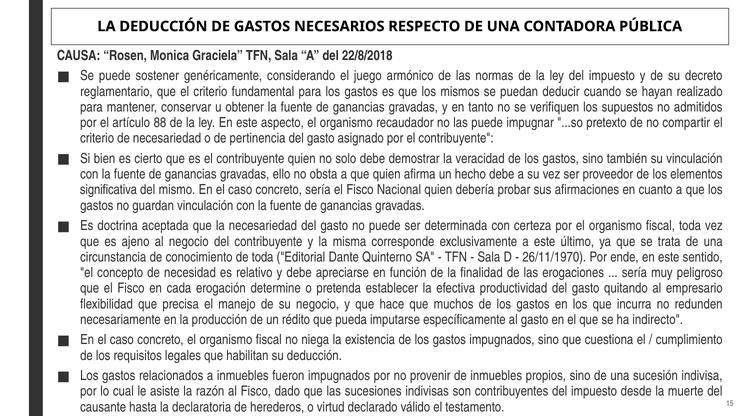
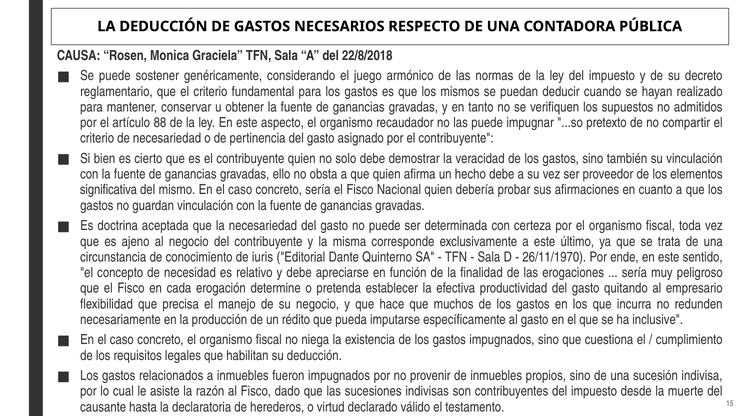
de toda: toda -> iuris
indirecto: indirecto -> inclusive
